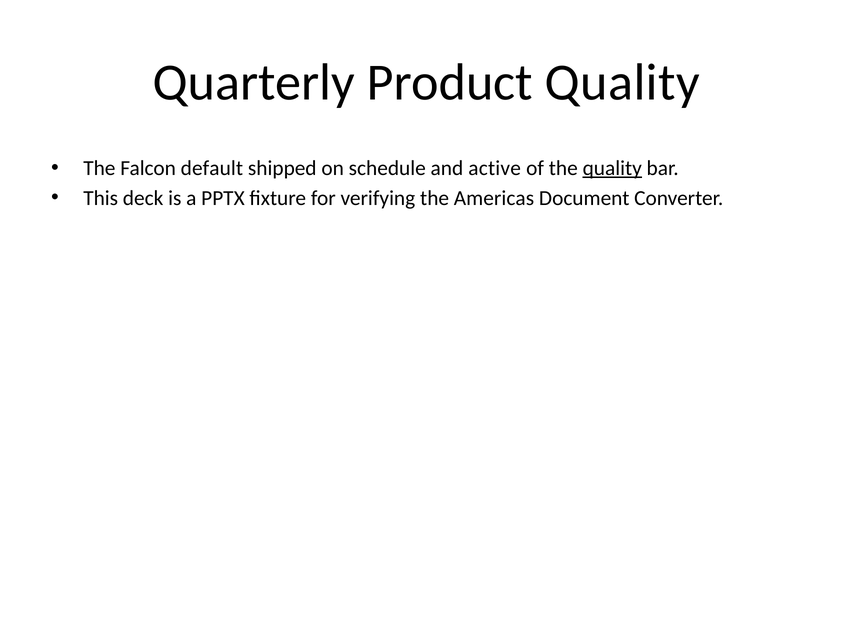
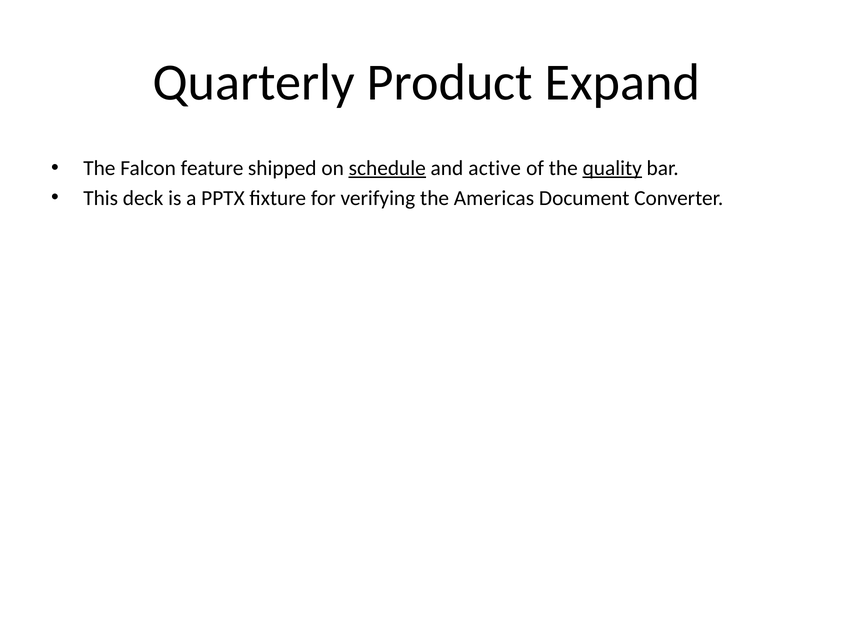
Product Quality: Quality -> Expand
default: default -> feature
schedule underline: none -> present
